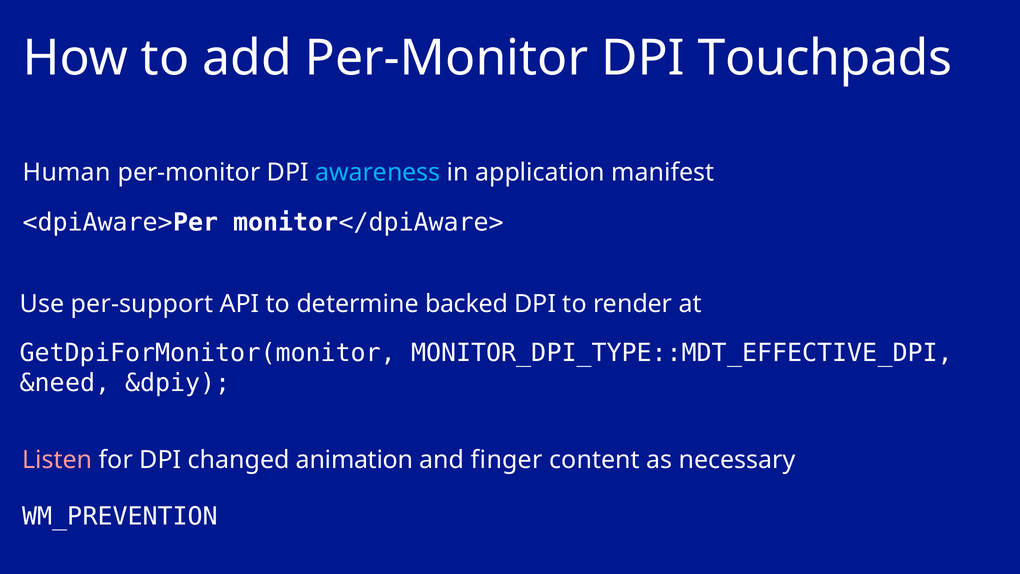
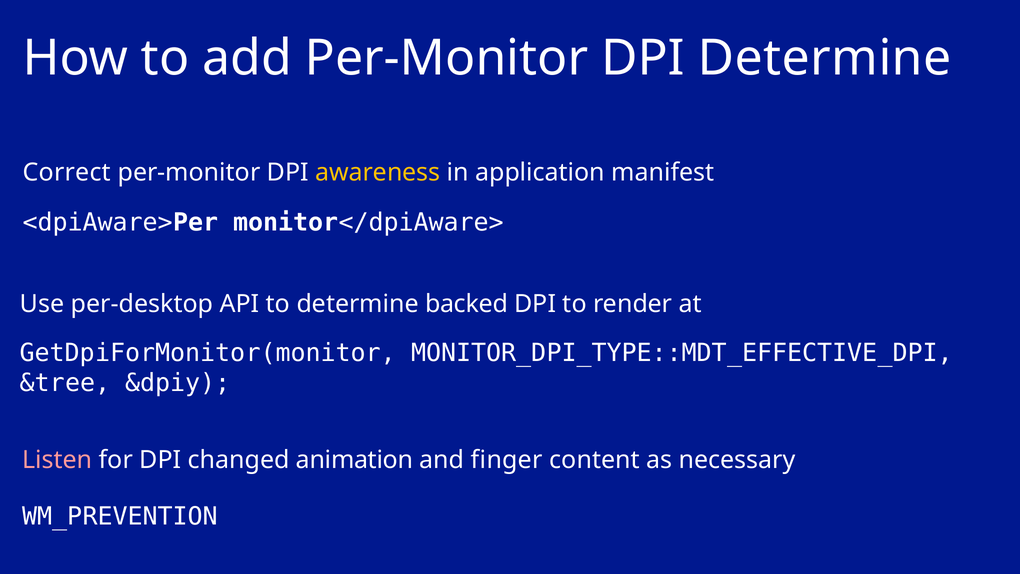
DPI Touchpads: Touchpads -> Determine
Human: Human -> Correct
awareness colour: light blue -> yellow
per-support: per-support -> per-desktop
&need: &need -> &tree
